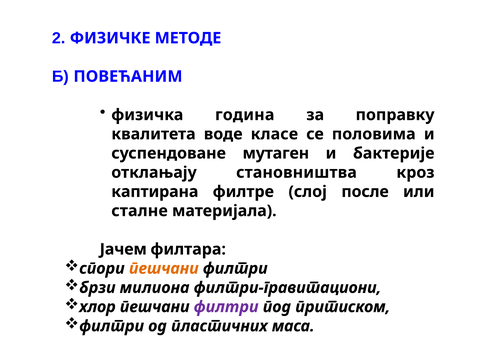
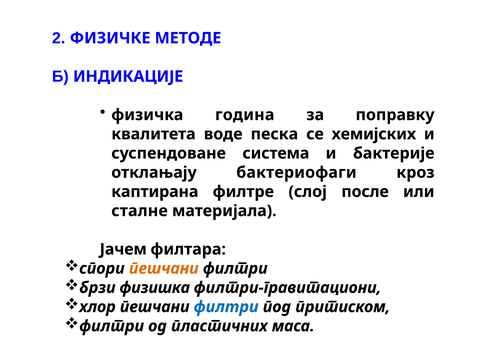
ПОВЕЋАНИМ: ПОВЕЋАНИМ -> ИНДИКАЦИЈЕ
класе: класе -> песка
половима: половима -> хемијских
мутаген: мутаген -> система
становништва: становништва -> бактериофаги
милиона: милиона -> физишка
филтри at (226, 307) colour: purple -> blue
